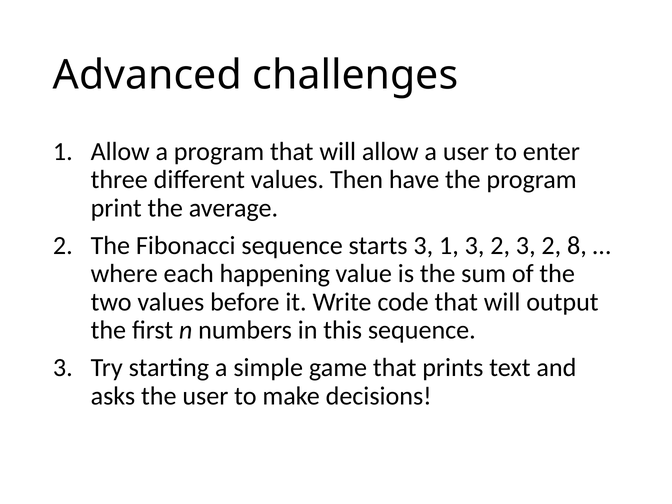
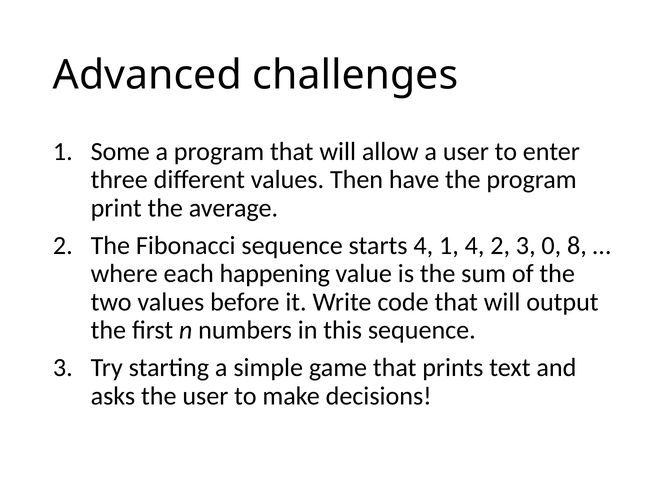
1 Allow: Allow -> Some
starts 3: 3 -> 4
1 3: 3 -> 4
2 3 2: 2 -> 0
